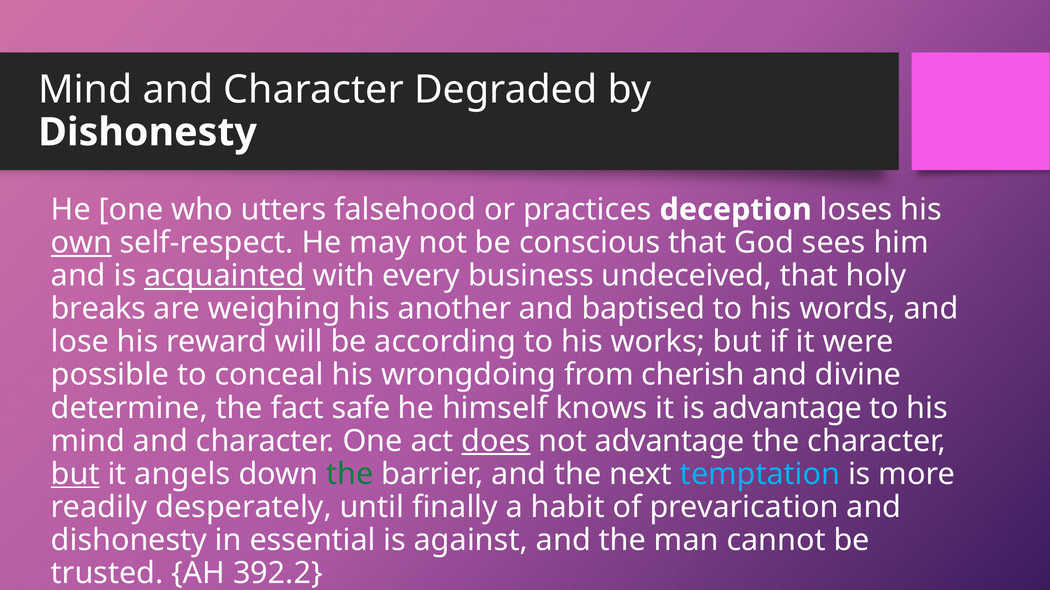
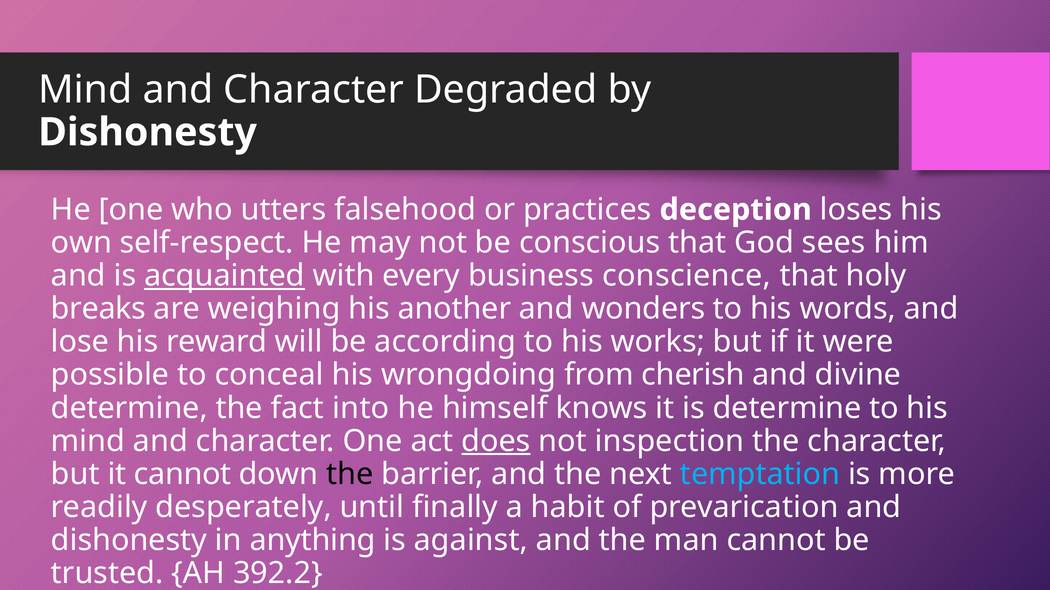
own underline: present -> none
undeceived: undeceived -> conscience
baptised: baptised -> wonders
safe: safe -> into
is advantage: advantage -> determine
not advantage: advantage -> inspection
but at (75, 475) underline: present -> none
it angels: angels -> cannot
the at (350, 475) colour: green -> black
essential: essential -> anything
